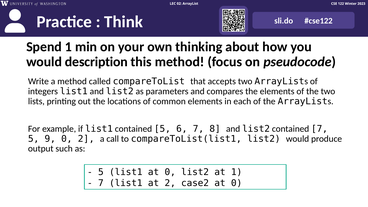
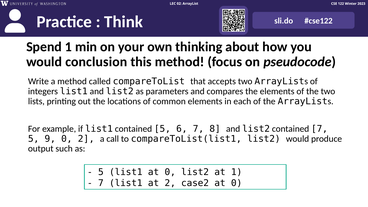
description: description -> conclusion
